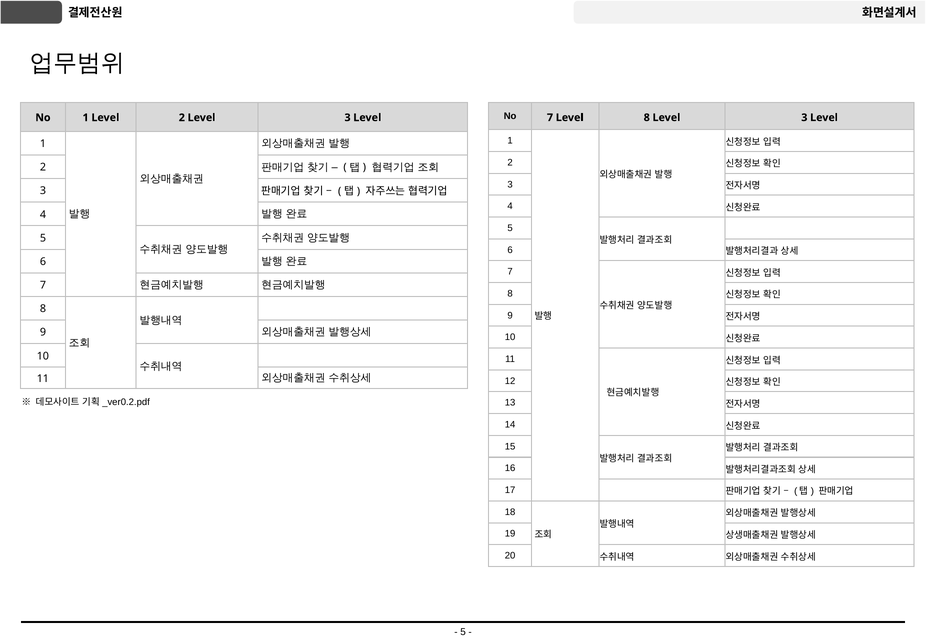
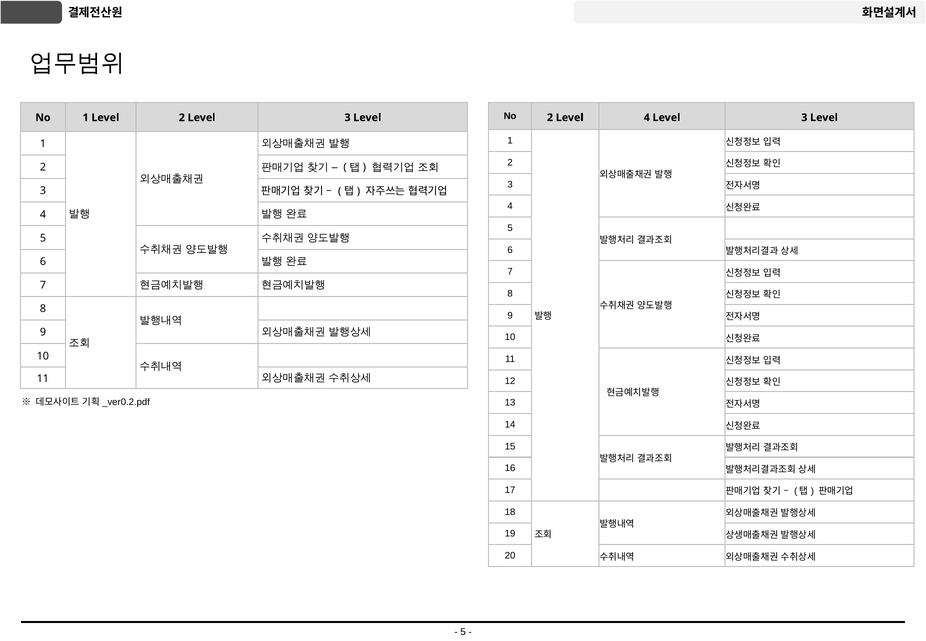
No 7: 7 -> 2
Level 8: 8 -> 4
